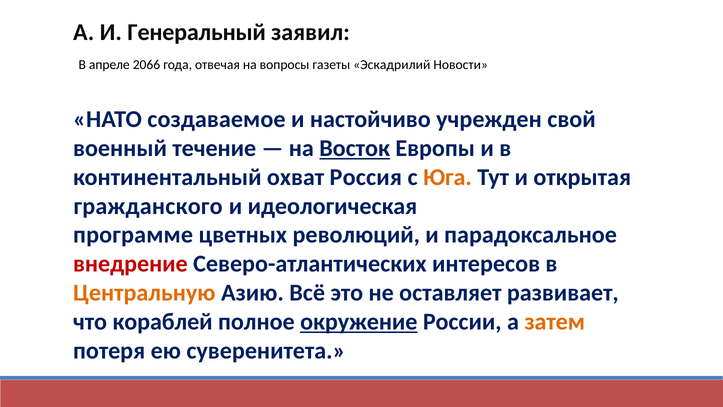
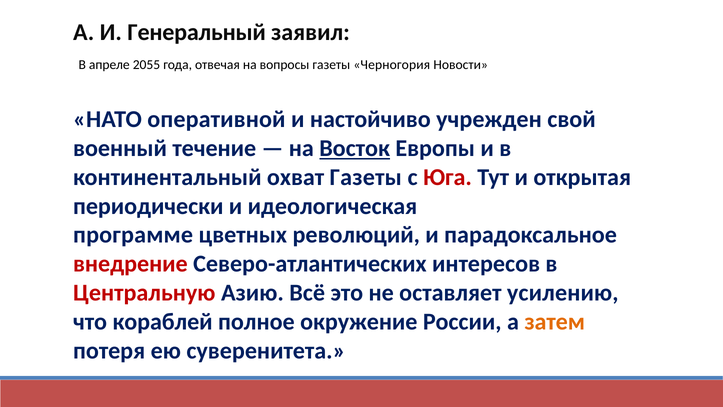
2066: 2066 -> 2055
Эскадрилий: Эскадрилий -> Черногория
создаваемое: создаваемое -> оперативной
охват Россия: Россия -> Газеты
Юга colour: orange -> red
гражданского: гражданского -> периодически
Центральную colour: orange -> red
развивает: развивает -> усилению
окружение underline: present -> none
